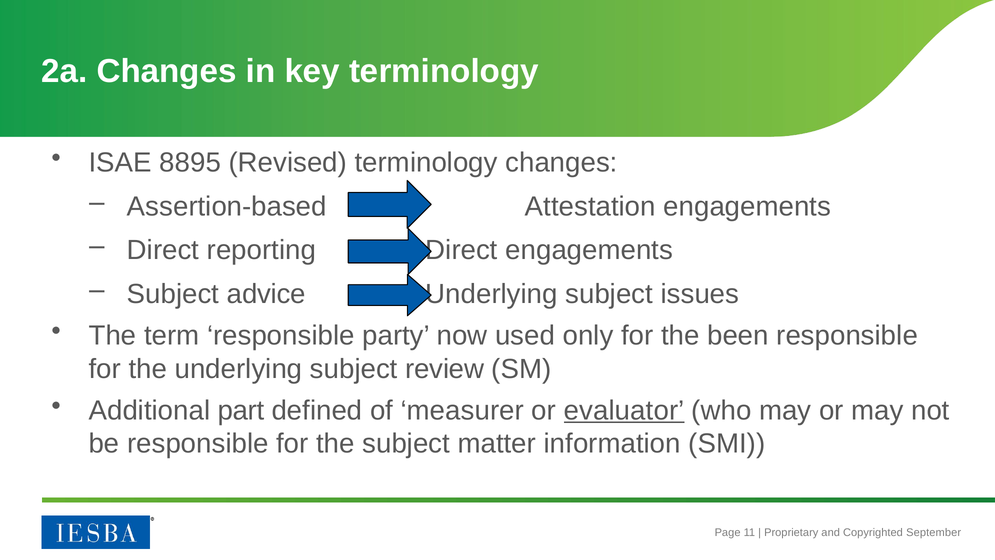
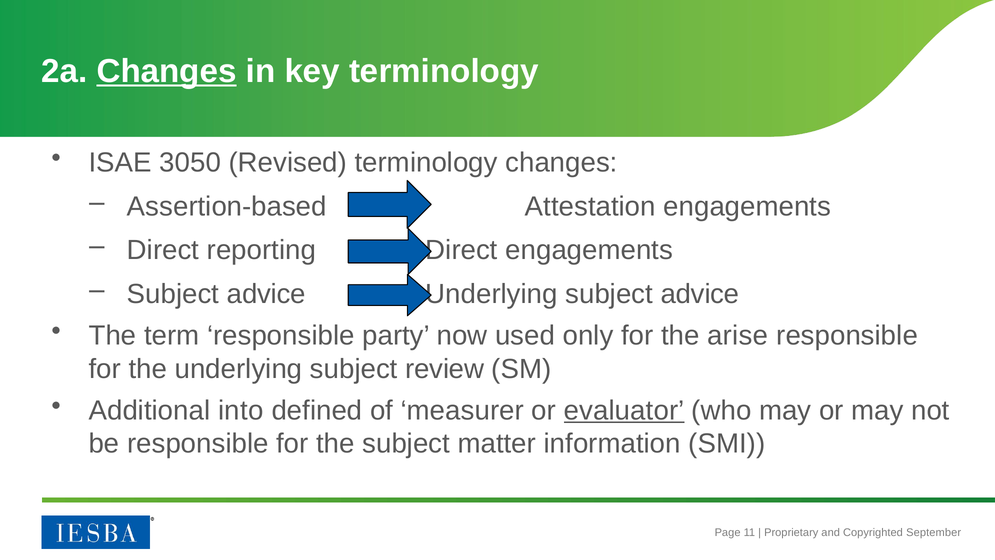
Changes at (167, 71) underline: none -> present
8895: 8895 -> 3050
Underlying subject issues: issues -> advice
been: been -> arise
part: part -> into
